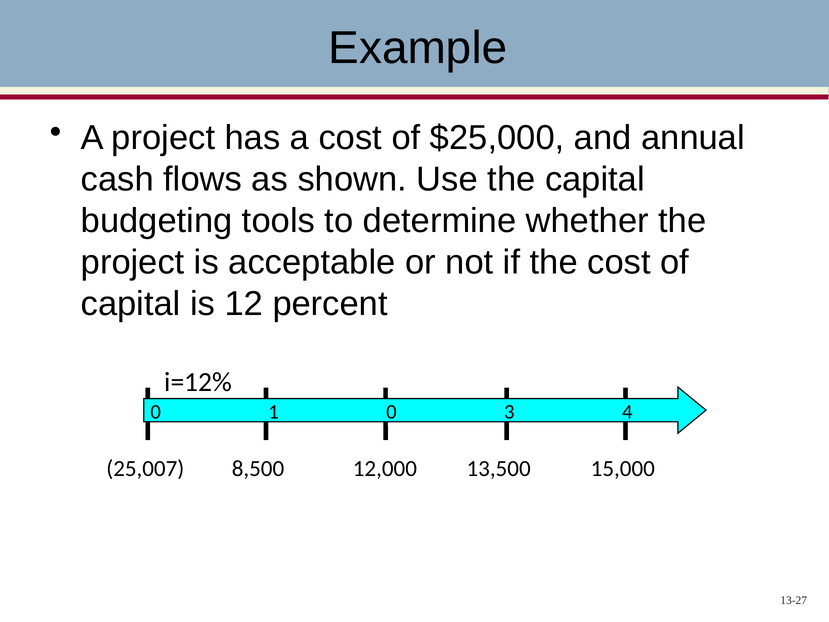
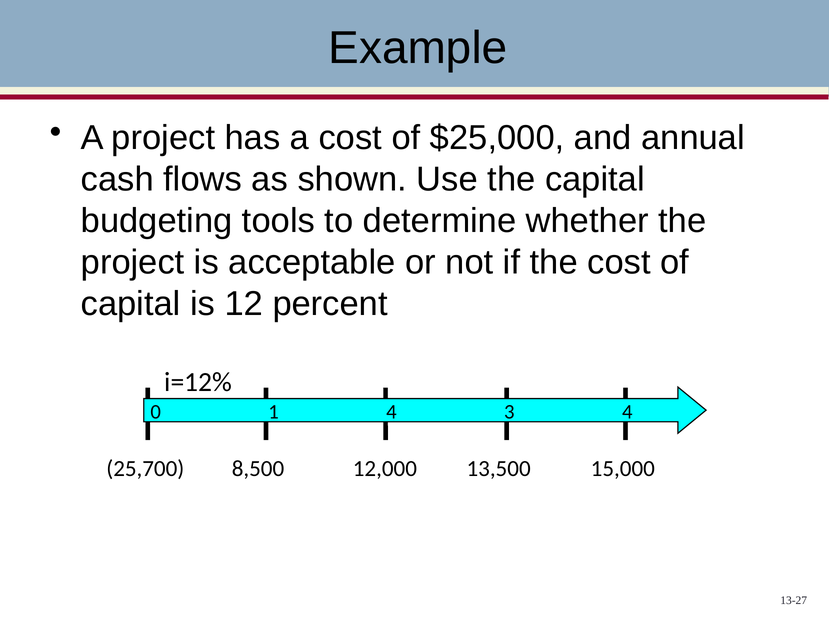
1 0: 0 -> 4
25,007: 25,007 -> 25,700
